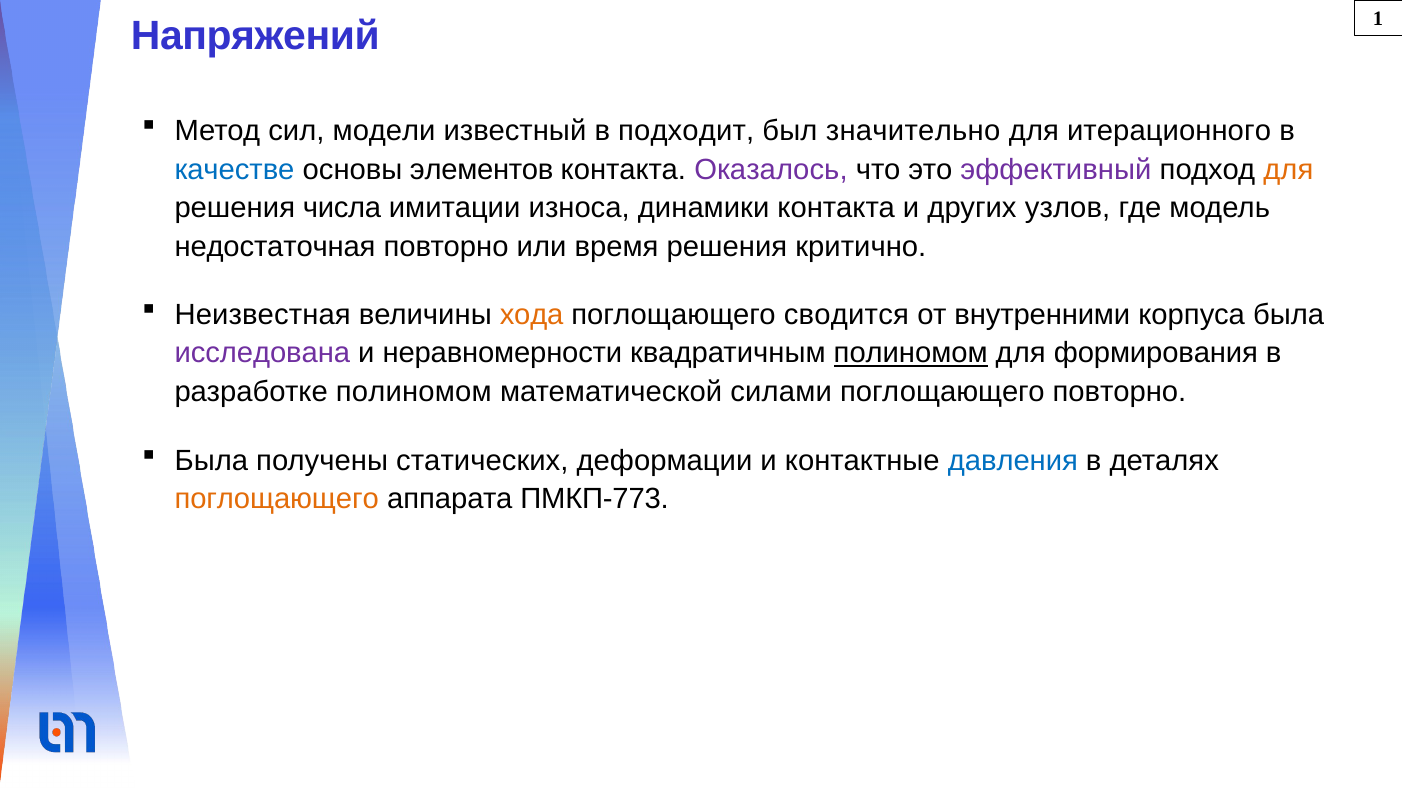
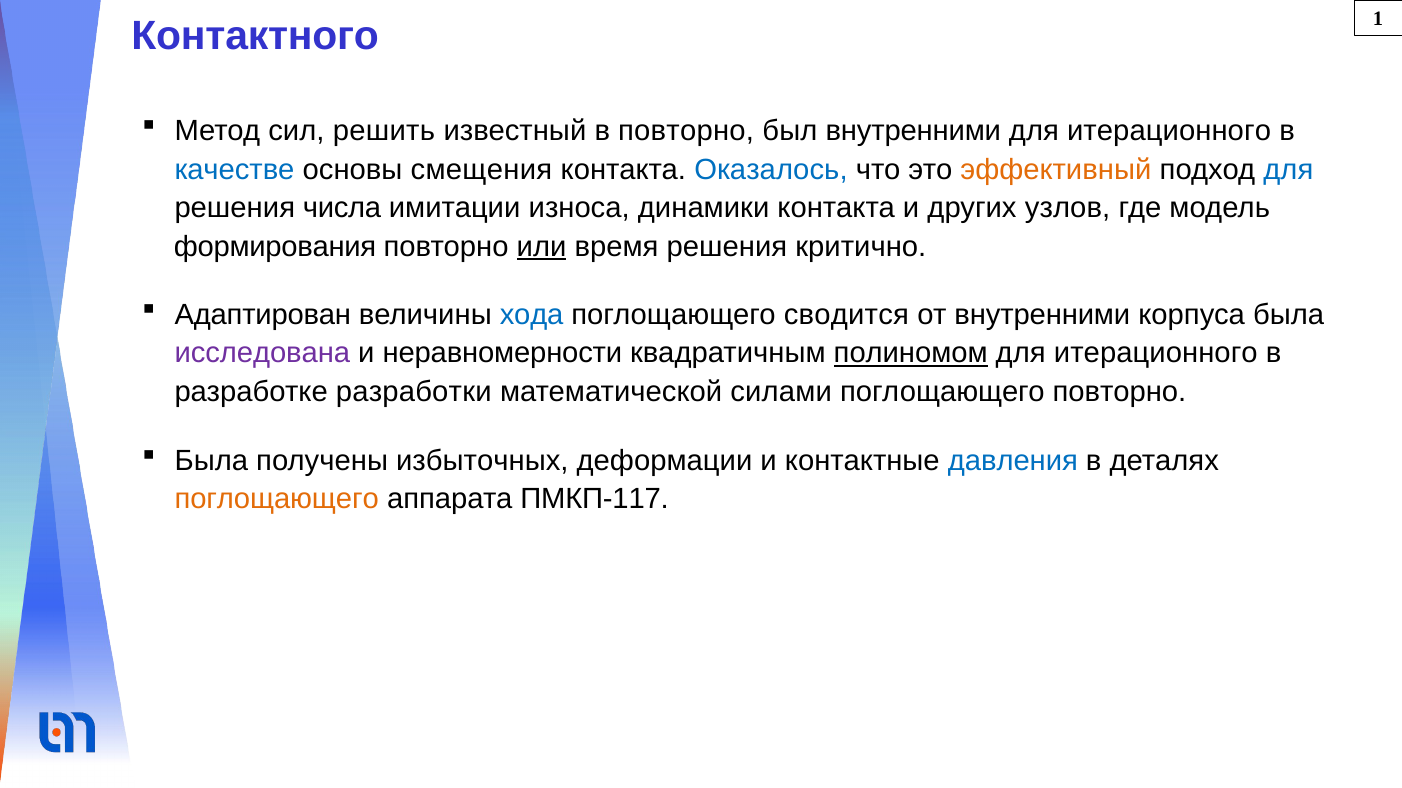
Напряжений: Напряжений -> Контактного
модели: модели -> решить
в подходит: подходит -> повторно
был значительно: значительно -> внутренними
элементов: элементов -> смещения
Оказалось colour: purple -> blue
эффективный colour: purple -> orange
для at (1288, 170) colour: orange -> blue
недостаточная: недостаточная -> формирования
или underline: none -> present
Неизвестная: Неизвестная -> Адаптирован
хода colour: orange -> blue
формирования at (1156, 354): формирования -> итерационного
разработке полиномом: полиномом -> разработки
статических: статических -> избыточных
ПМКП-773: ПМКП-773 -> ПМКП-117
